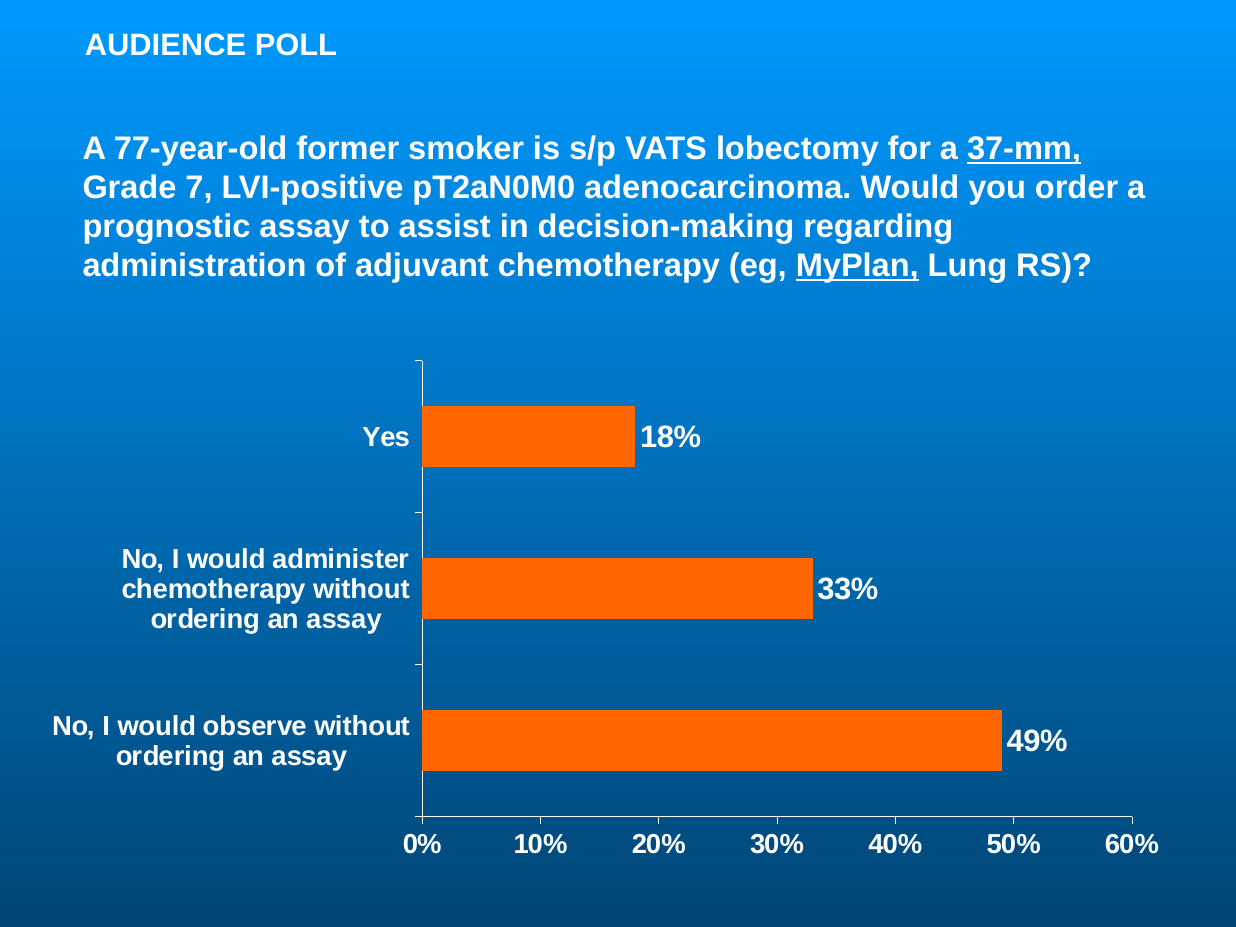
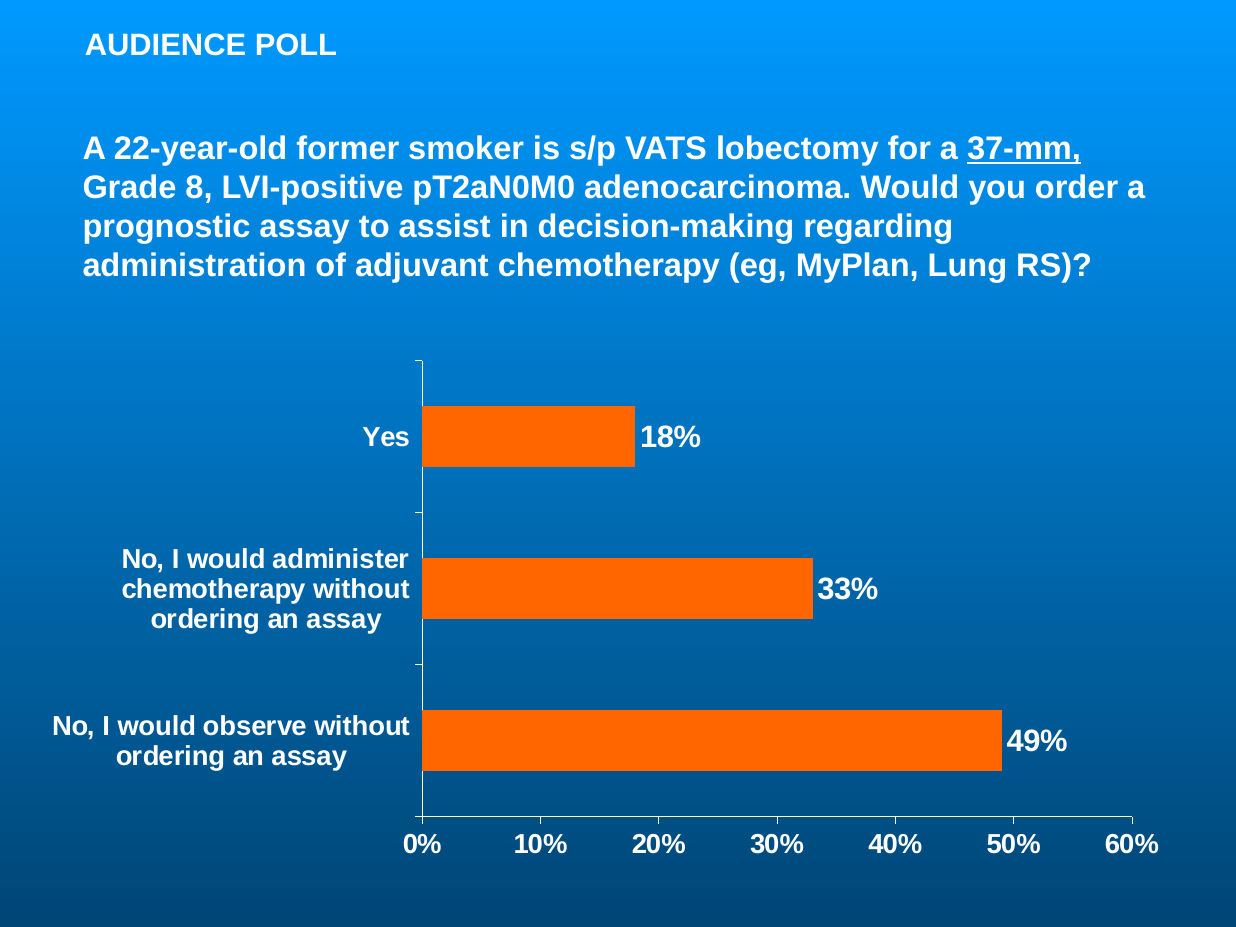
77-year-old: 77-year-old -> 22-year-old
7: 7 -> 8
MyPlan underline: present -> none
